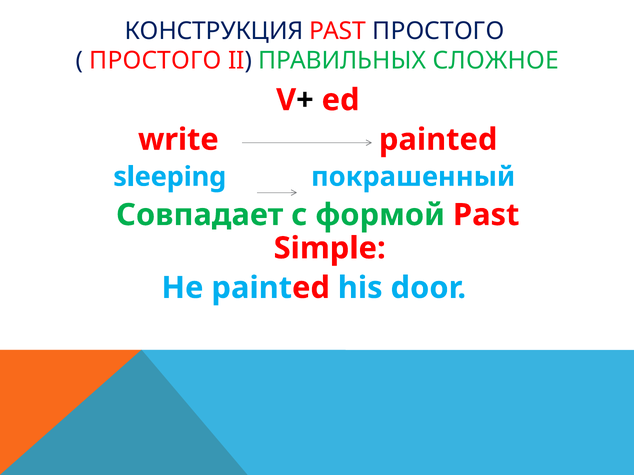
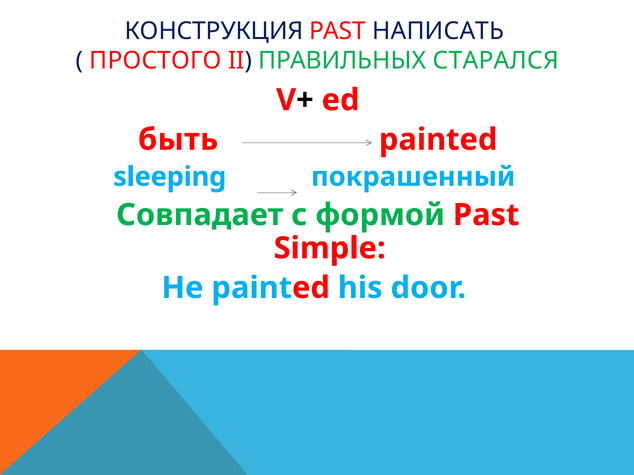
PAST ПРОСТОГО: ПРОСТОГО -> НАПИСАТЬ
СЛОЖНОЕ: СЛОЖНОЕ -> СТАРАЛСЯ
write: write -> быть
